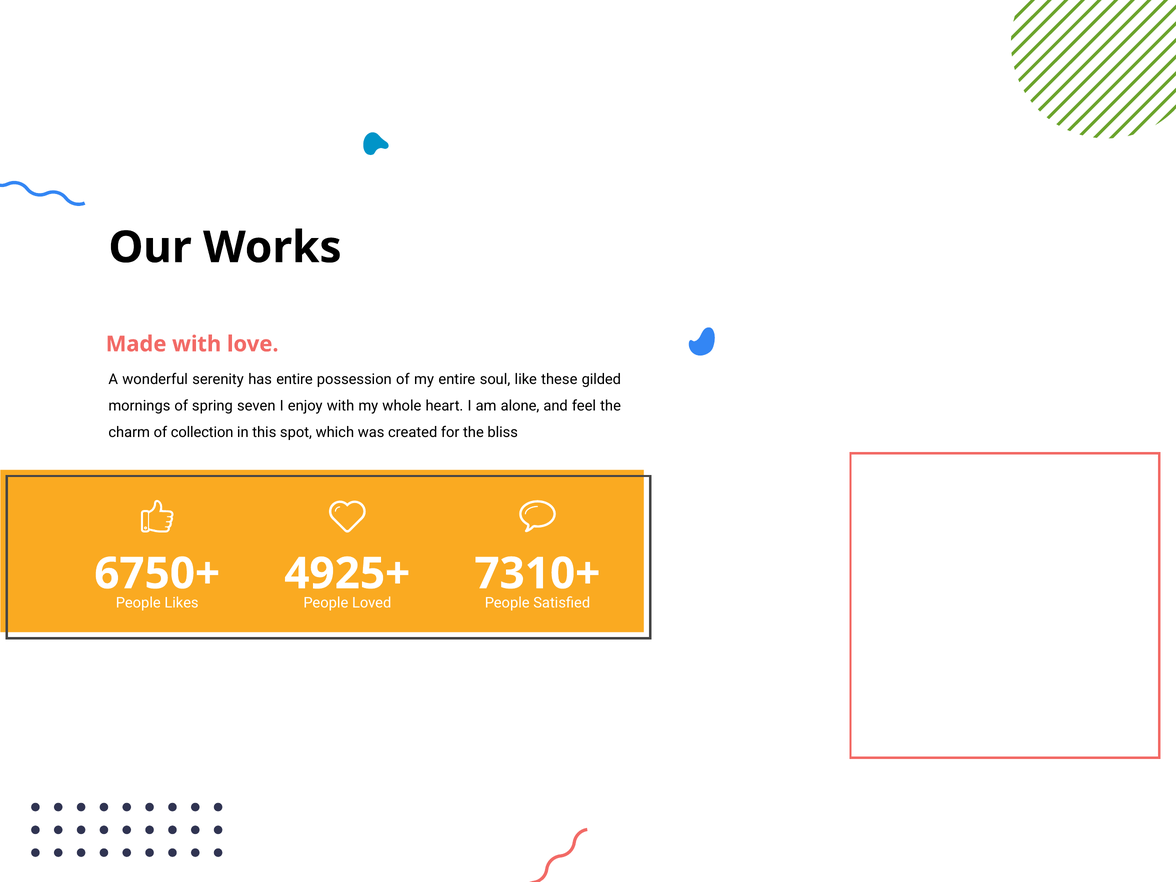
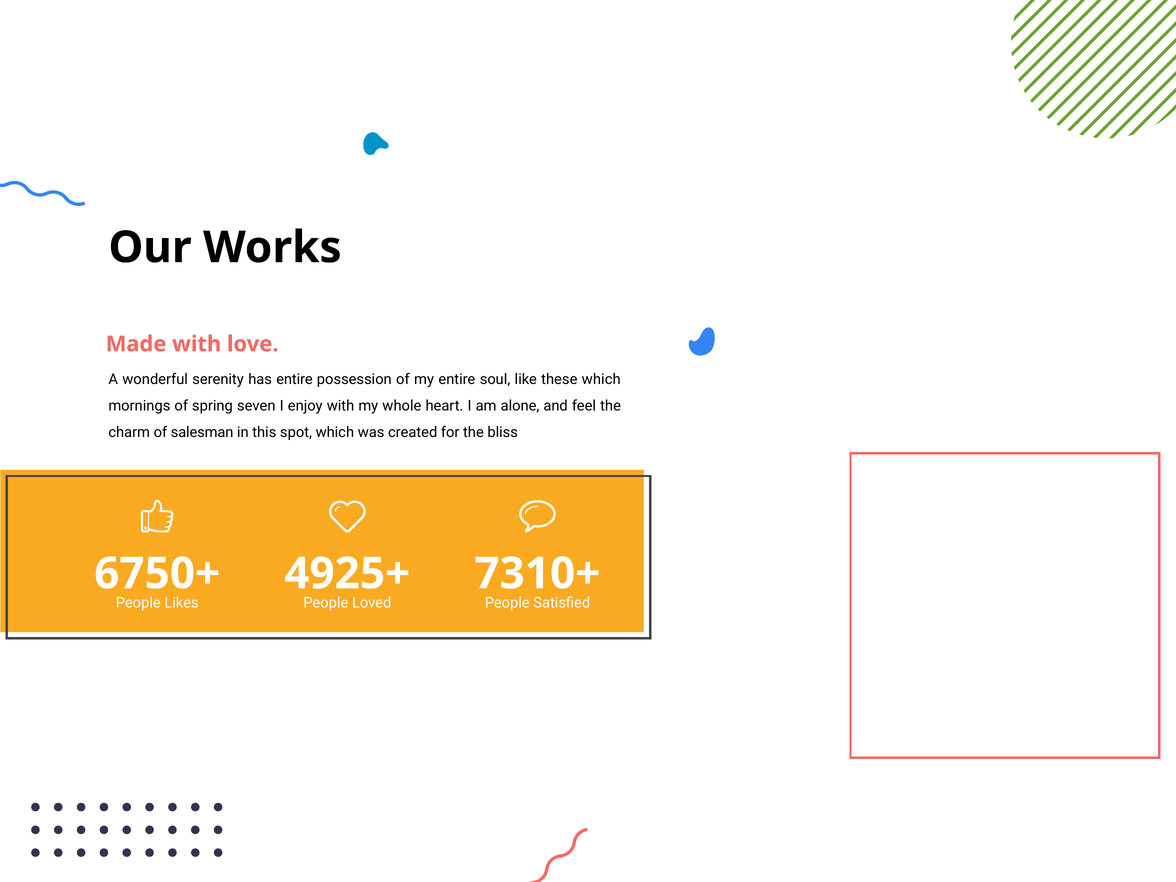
these gilded: gilded -> which
collection: collection -> salesman
